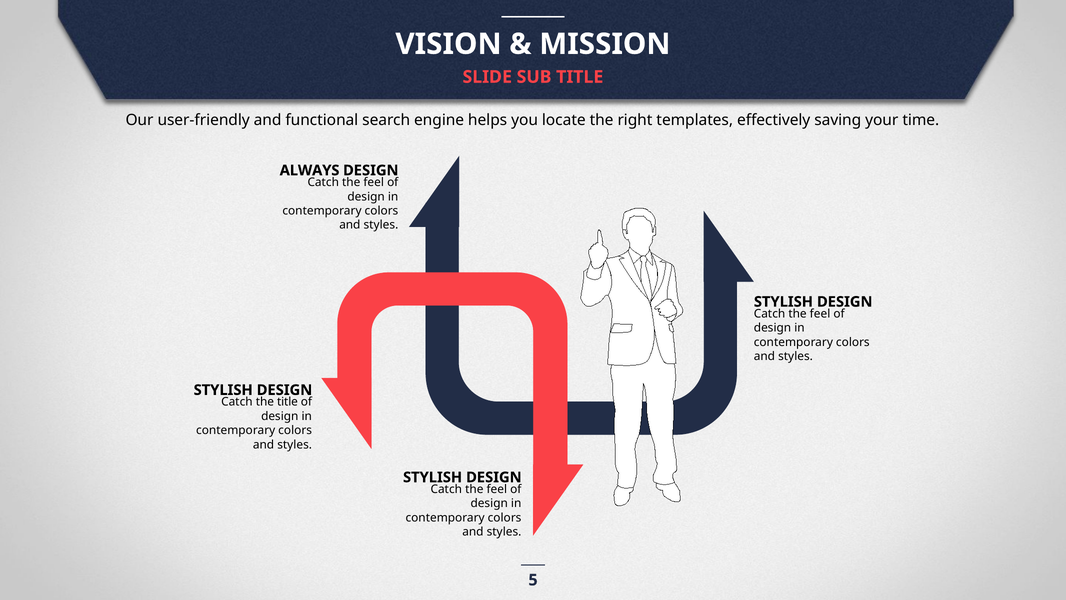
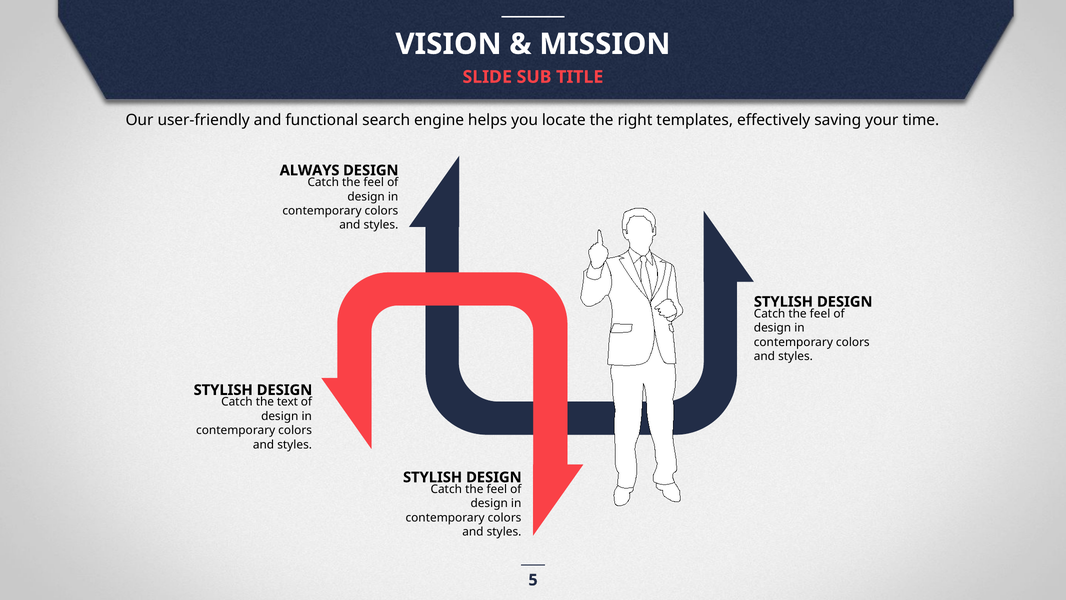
the title: title -> text
